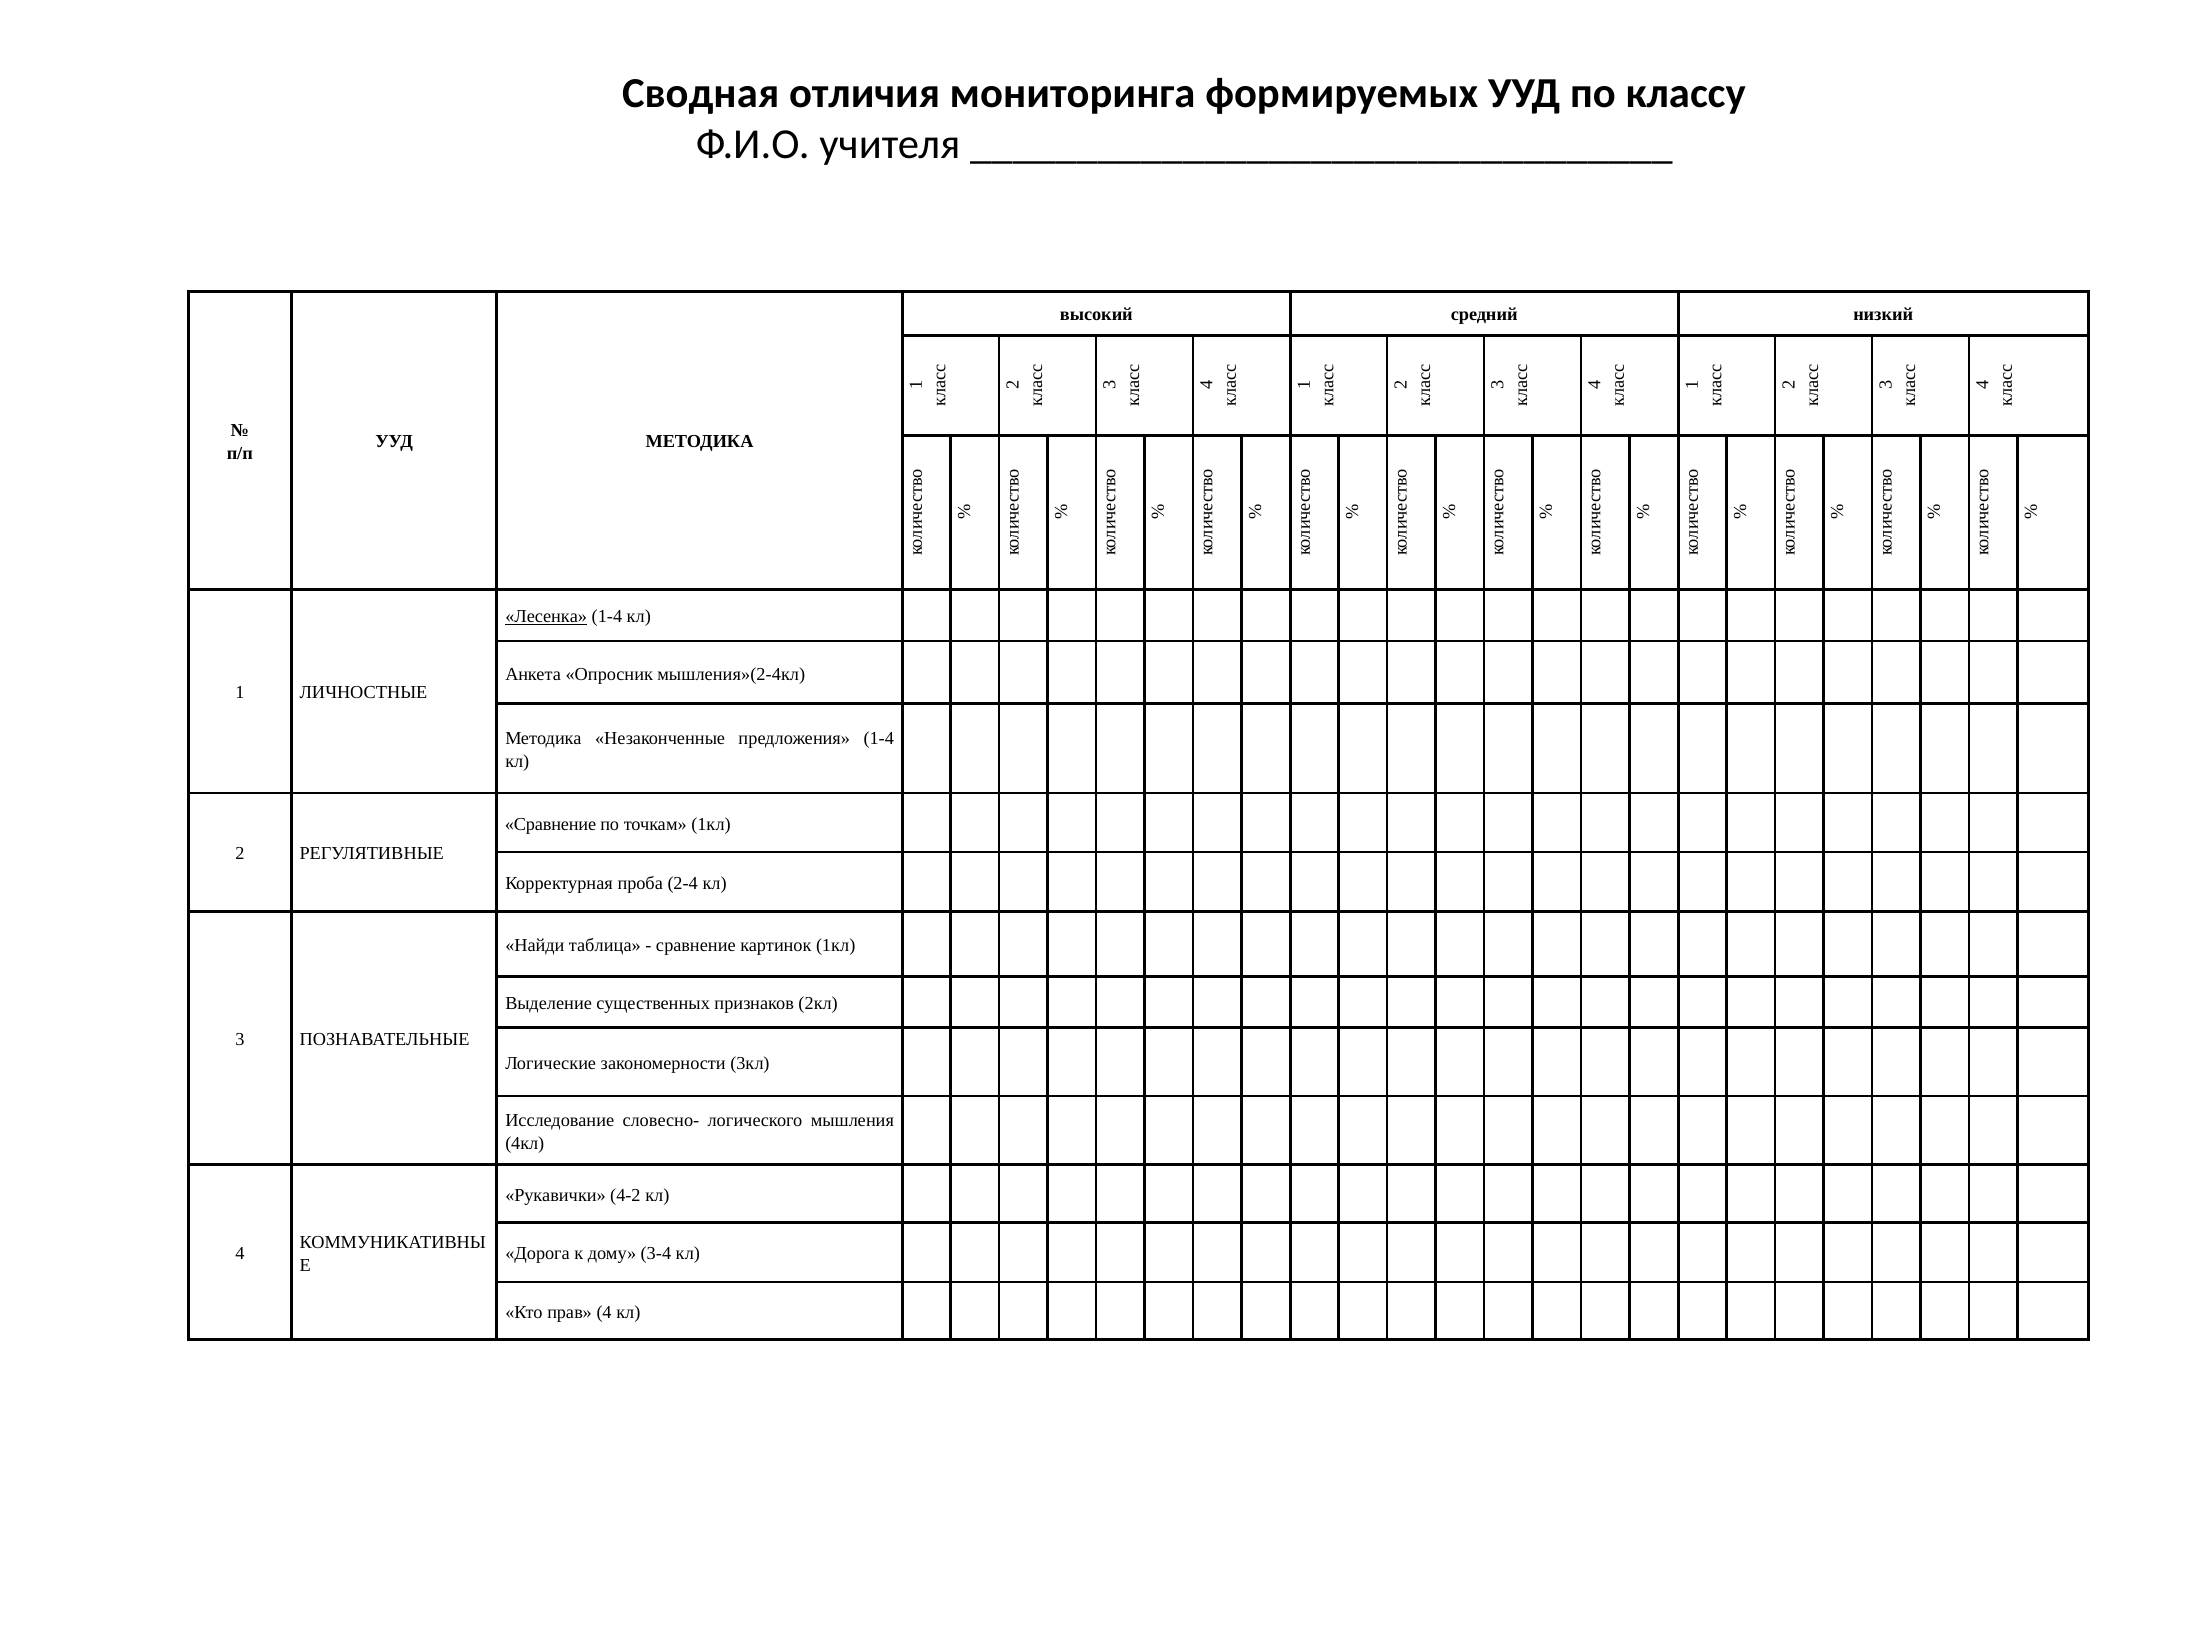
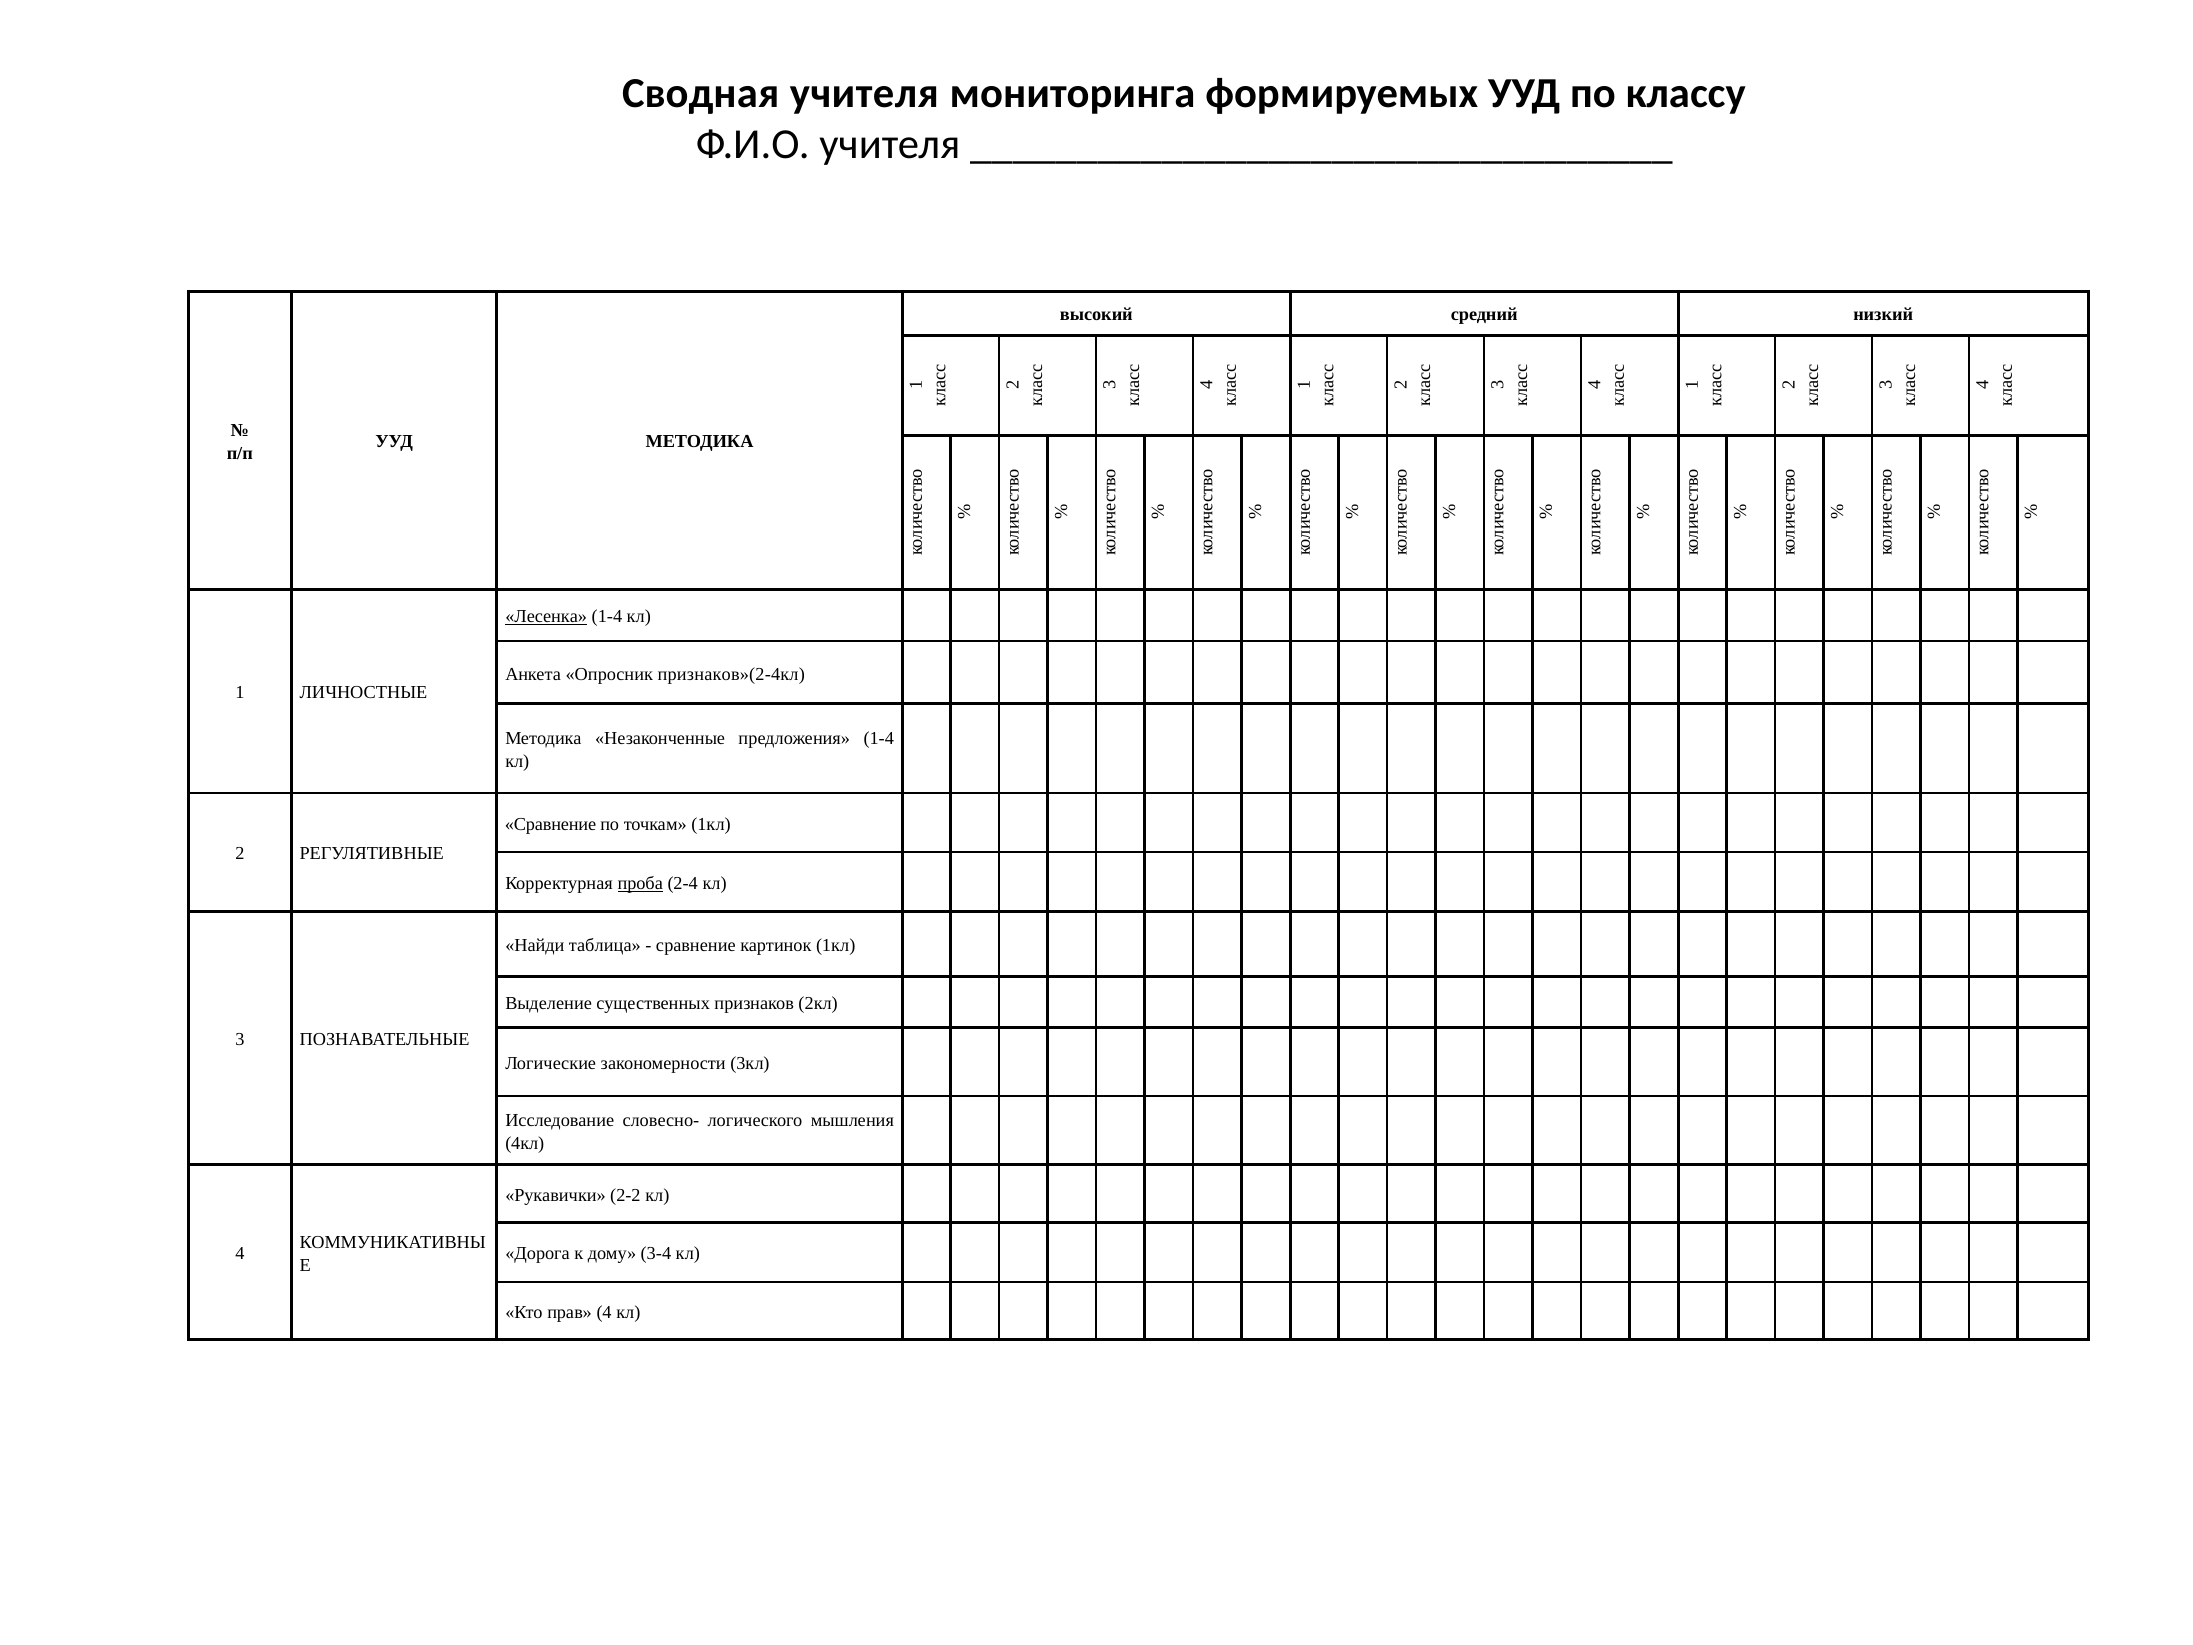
Сводная отличия: отличия -> учителя
мышления»(2-4кл: мышления»(2-4кл -> признаков»(2-4кл
проба underline: none -> present
4-2: 4-2 -> 2-2
